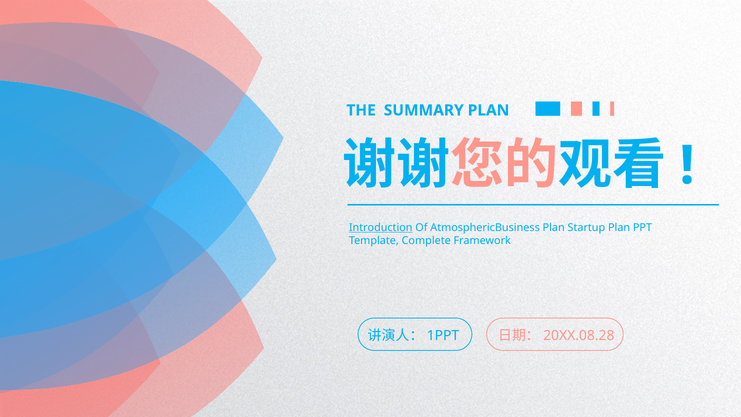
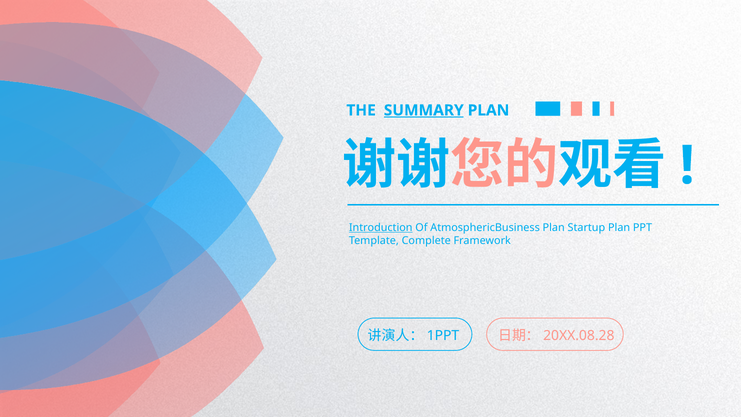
SUMMARY underline: none -> present
